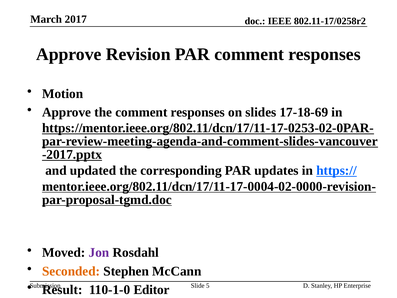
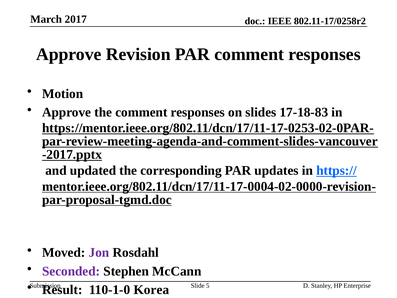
17-18-69: 17-18-69 -> 17-18-83
Seconded colour: orange -> purple
Editor: Editor -> Korea
